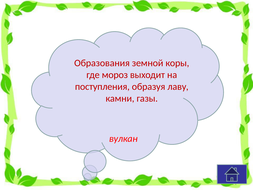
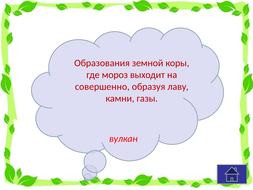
поступления: поступления -> совершенно
